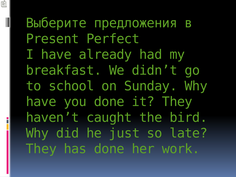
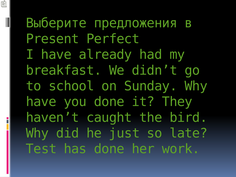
They at (41, 149): They -> Test
